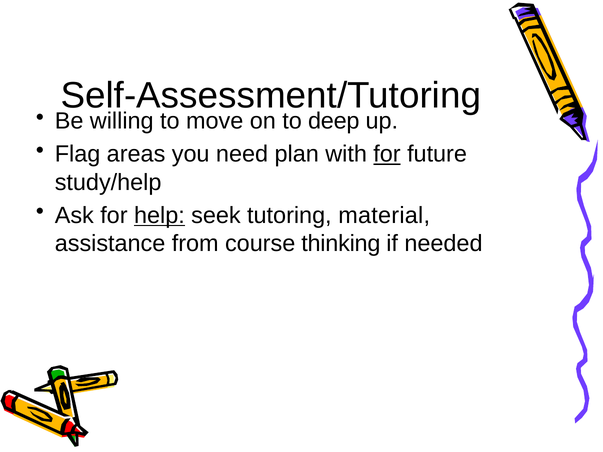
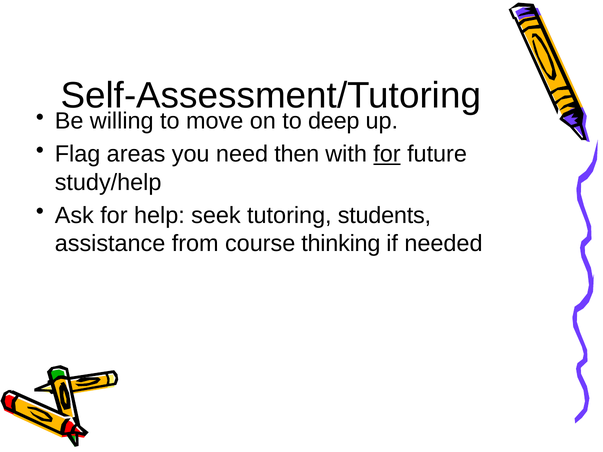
plan: plan -> then
help underline: present -> none
material: material -> students
